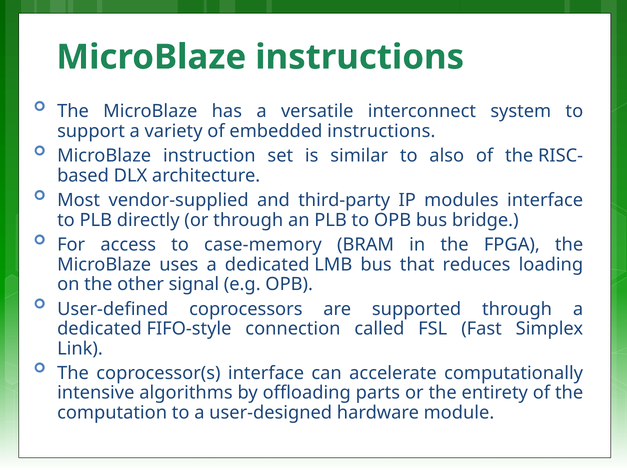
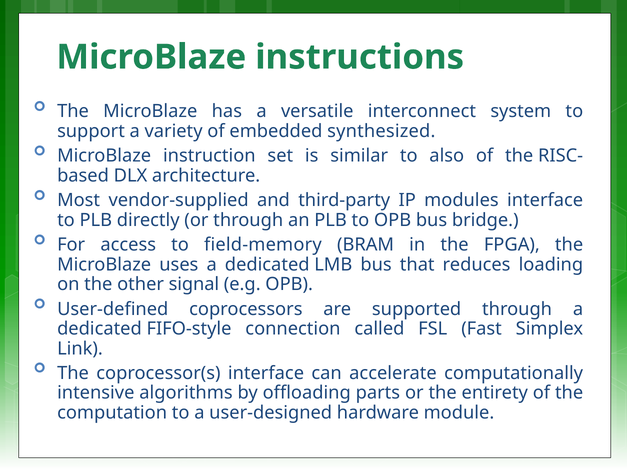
embedded instructions: instructions -> synthesized
case-memory: case-memory -> field-memory
